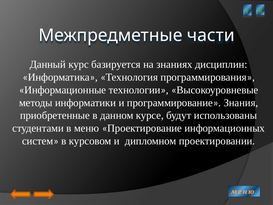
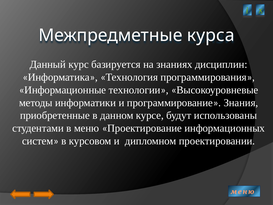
части: части -> курса
